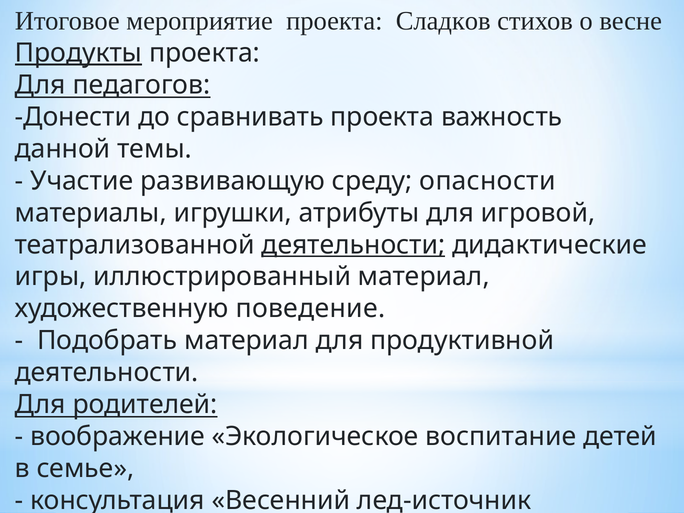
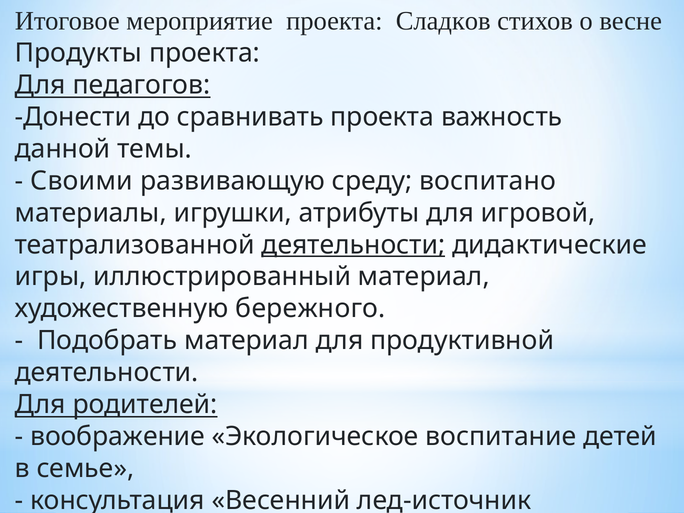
Продукты underline: present -> none
Участие: Участие -> Своими
среду опасности: опасности -> воспитано
поведение: поведение -> бережного
